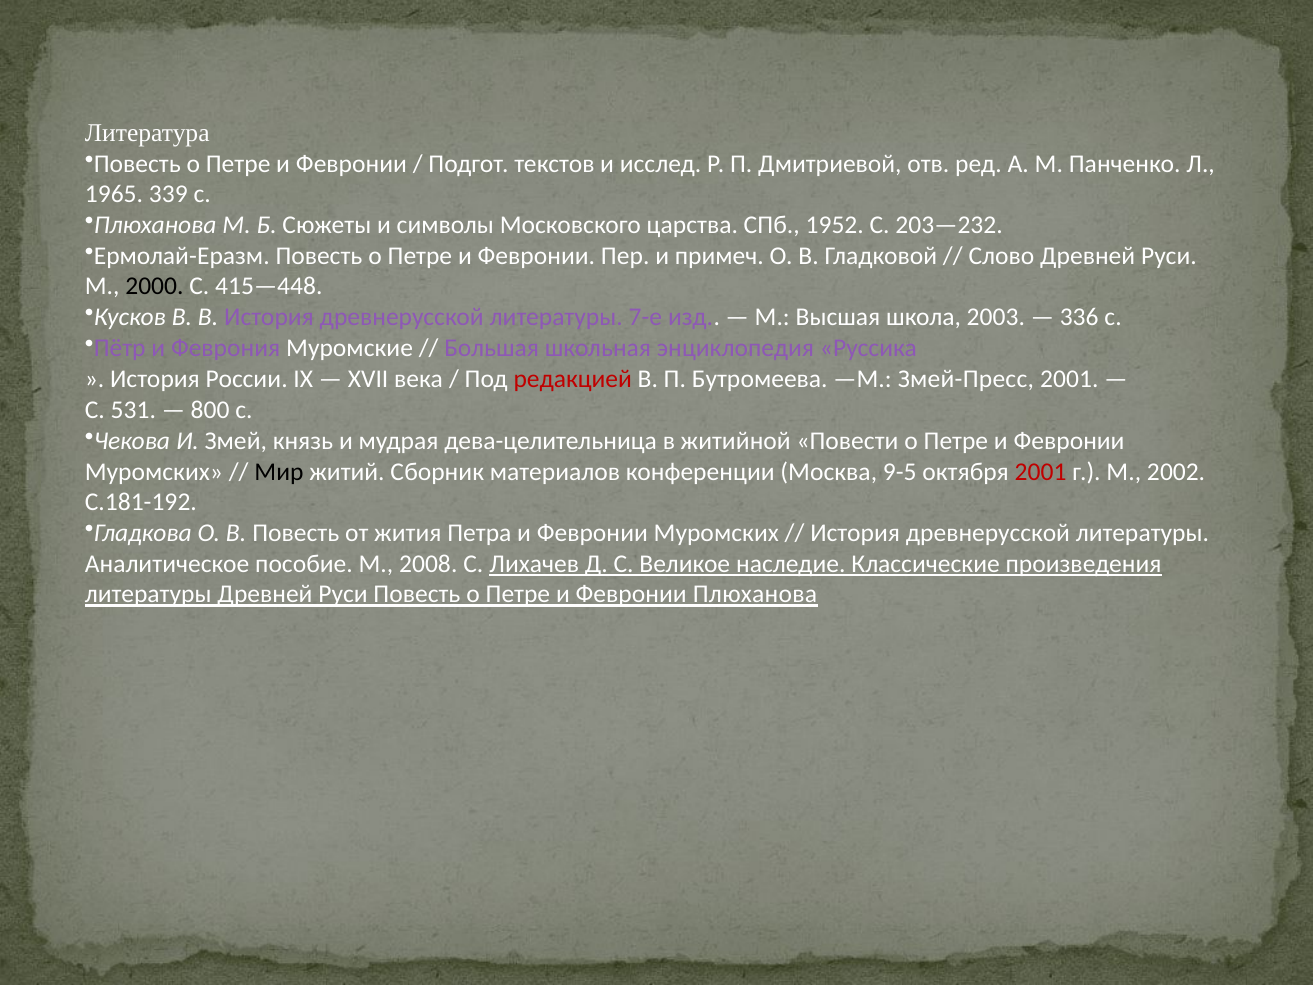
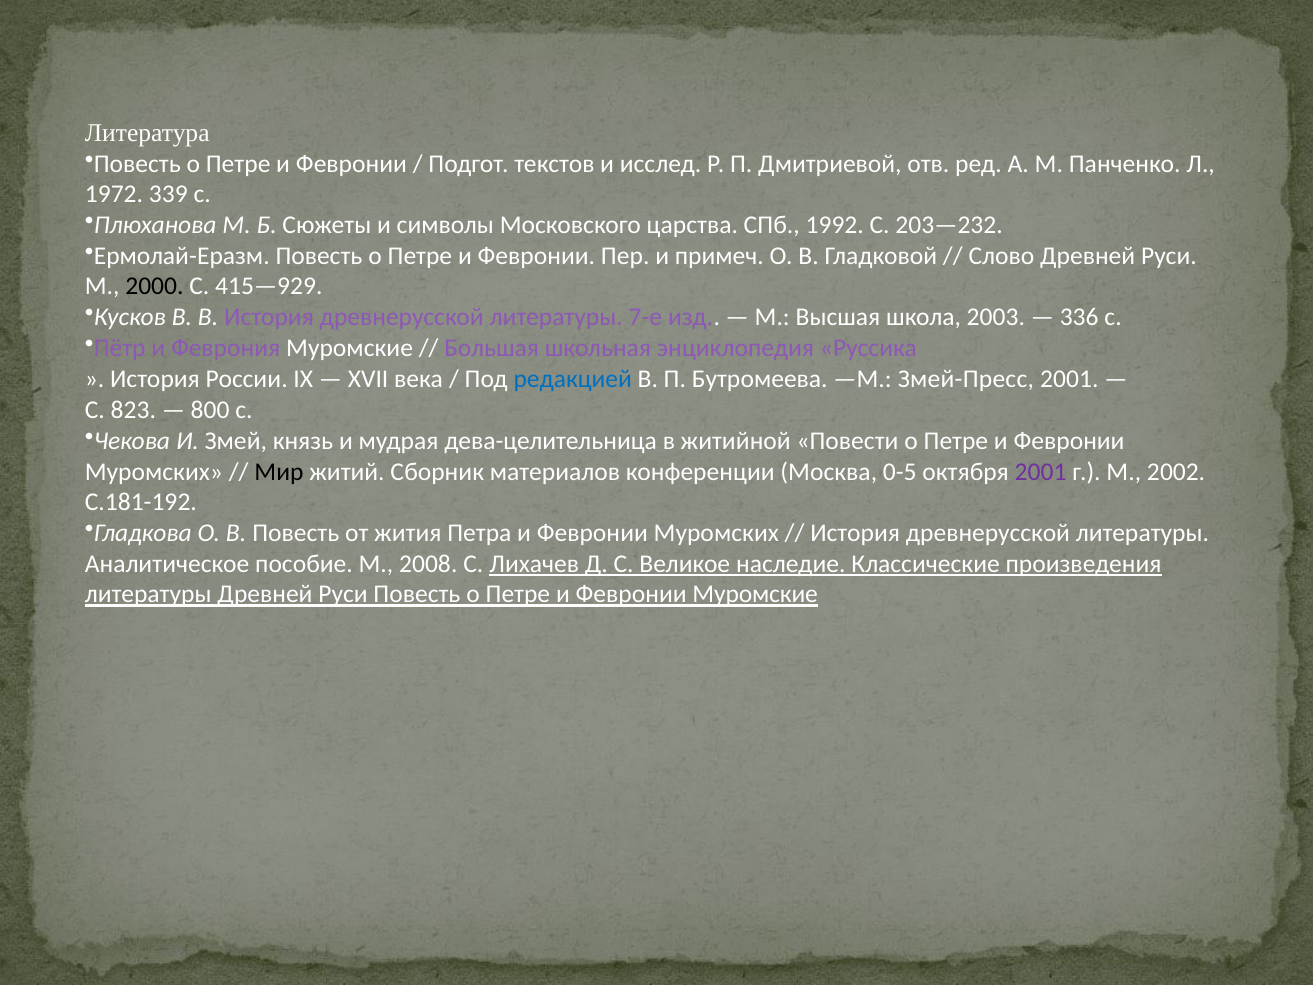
1965: 1965 -> 1972
1952: 1952 -> 1992
415—448: 415—448 -> 415—929
редакцией colour: red -> blue
531: 531 -> 823
9-5: 9-5 -> 0-5
2001 at (1041, 472) colour: red -> purple
Февронии Плюханова: Плюханова -> Муромские
